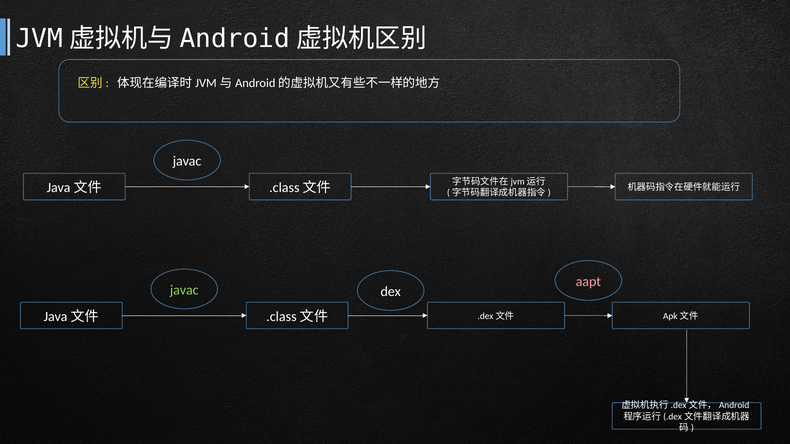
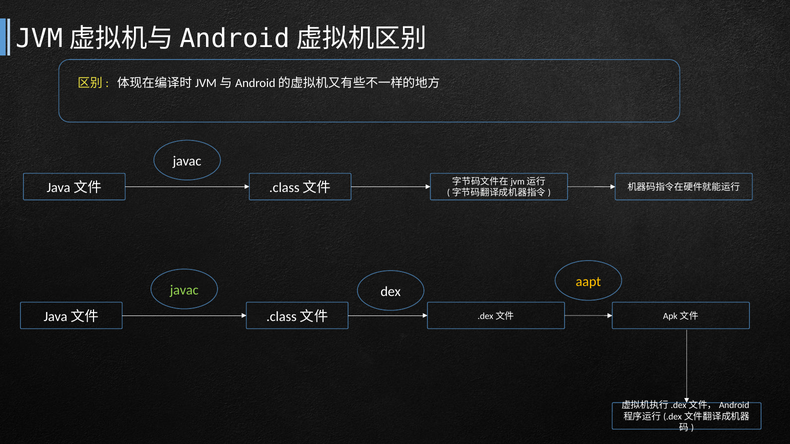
aapt colour: pink -> yellow
